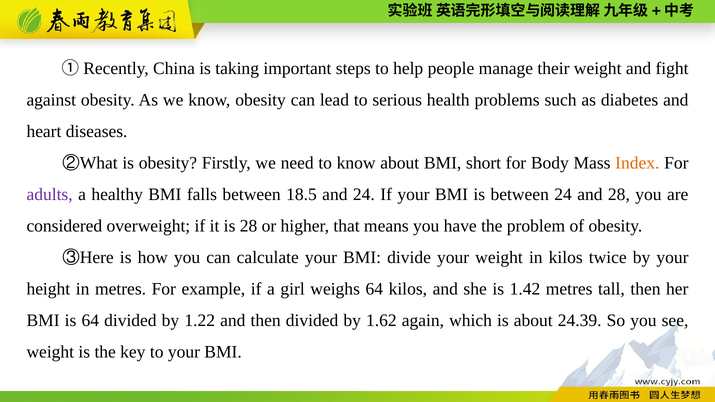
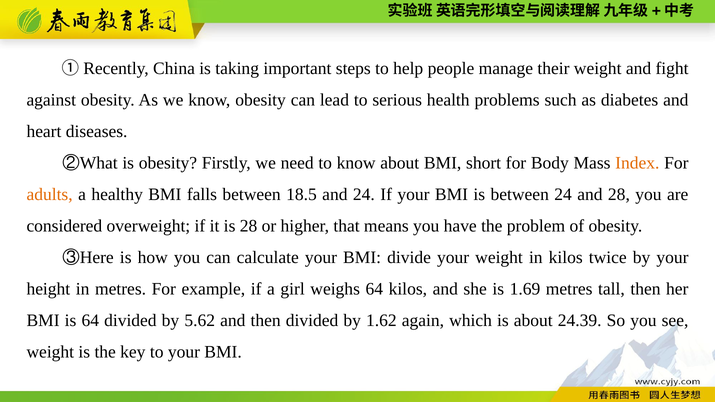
adults colour: purple -> orange
1.42: 1.42 -> 1.69
1.22: 1.22 -> 5.62
